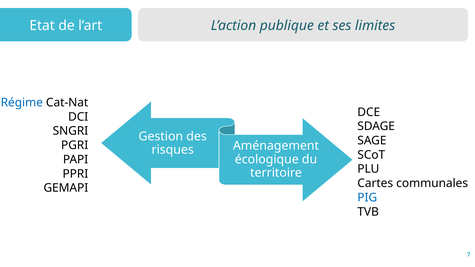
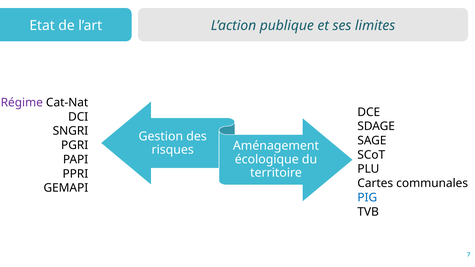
Régime colour: blue -> purple
